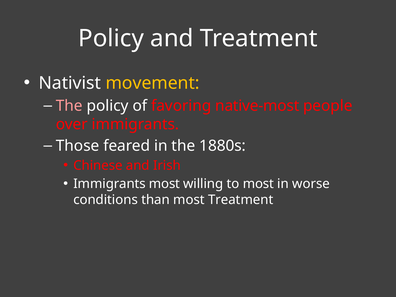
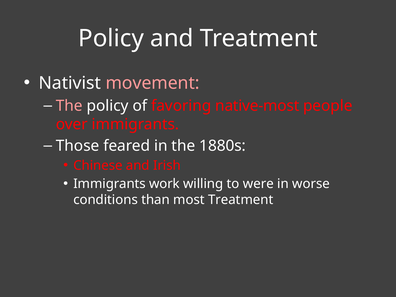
movement colour: yellow -> pink
Immigrants most: most -> work
to most: most -> were
